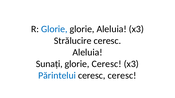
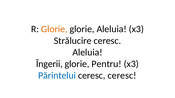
Glorie at (54, 29) colour: blue -> orange
Sunați: Sunați -> Îngerii
glorie Ceresc: Ceresc -> Pentru
